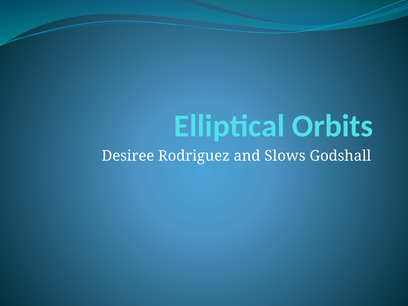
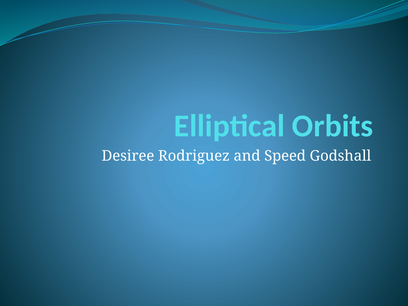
Slows: Slows -> Speed
